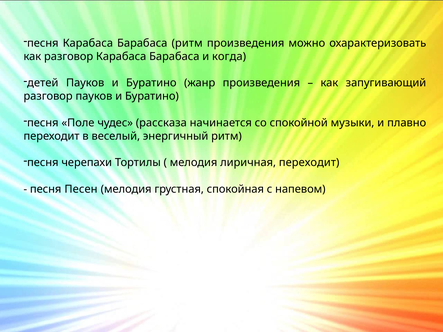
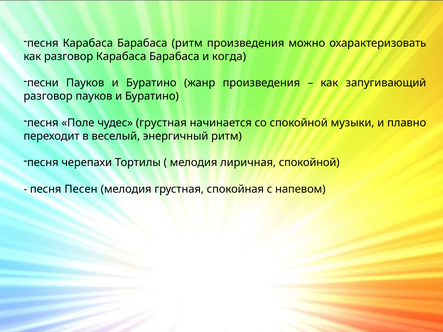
детей: детей -> песни
чудес рассказа: рассказа -> грустная
лиричная переходит: переходит -> спокойной
